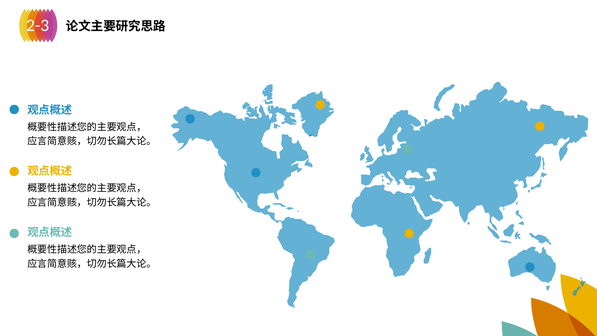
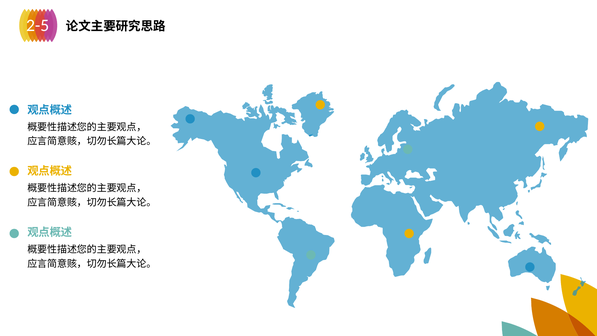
2-3: 2-3 -> 2-5
